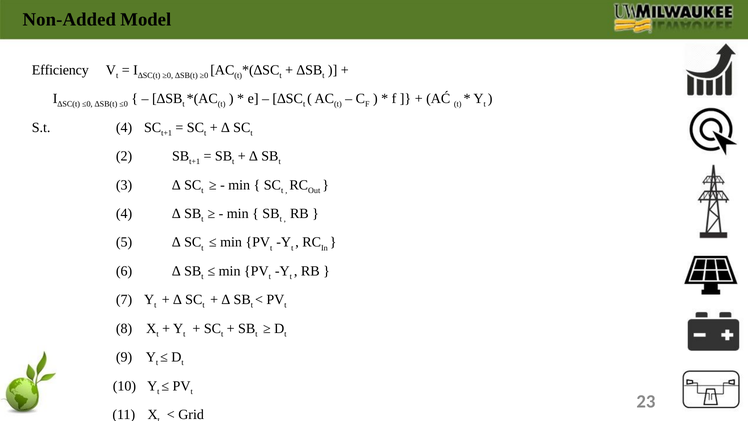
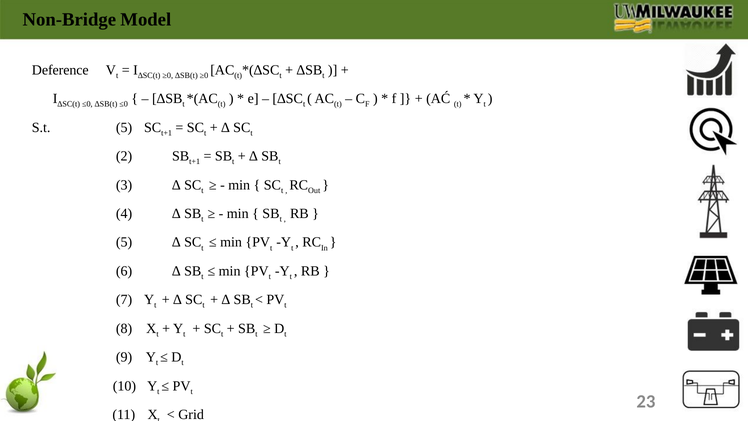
Non-Added: Non-Added -> Non-Bridge
Efficiency: Efficiency -> Deference
S.t 4: 4 -> 5
